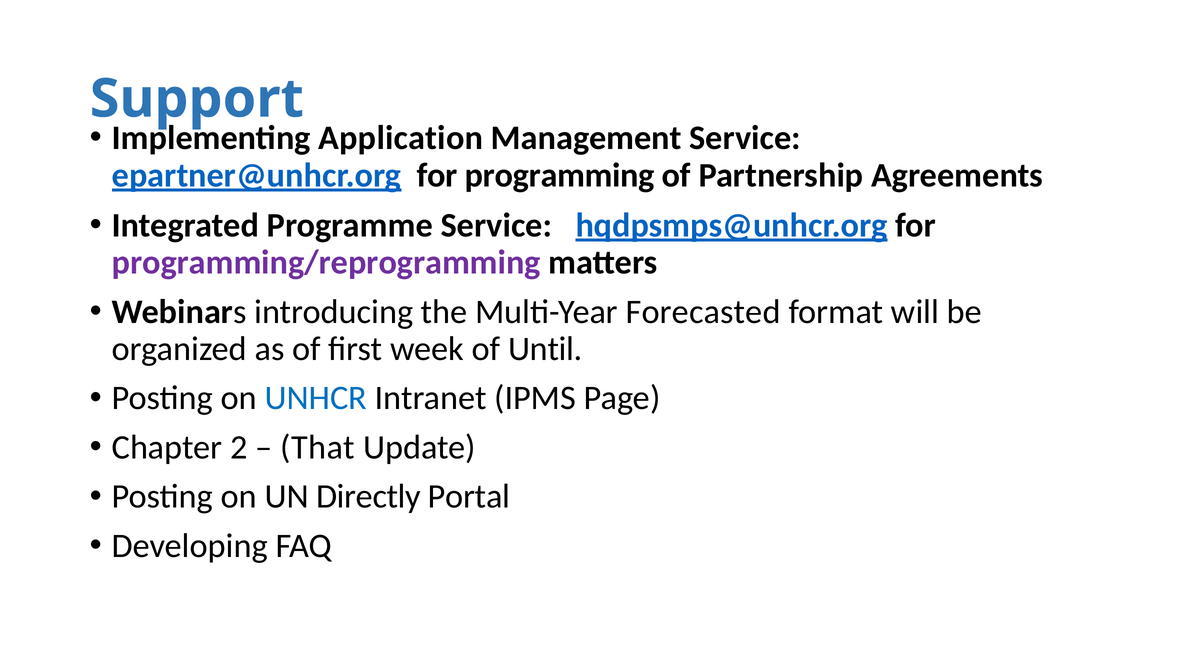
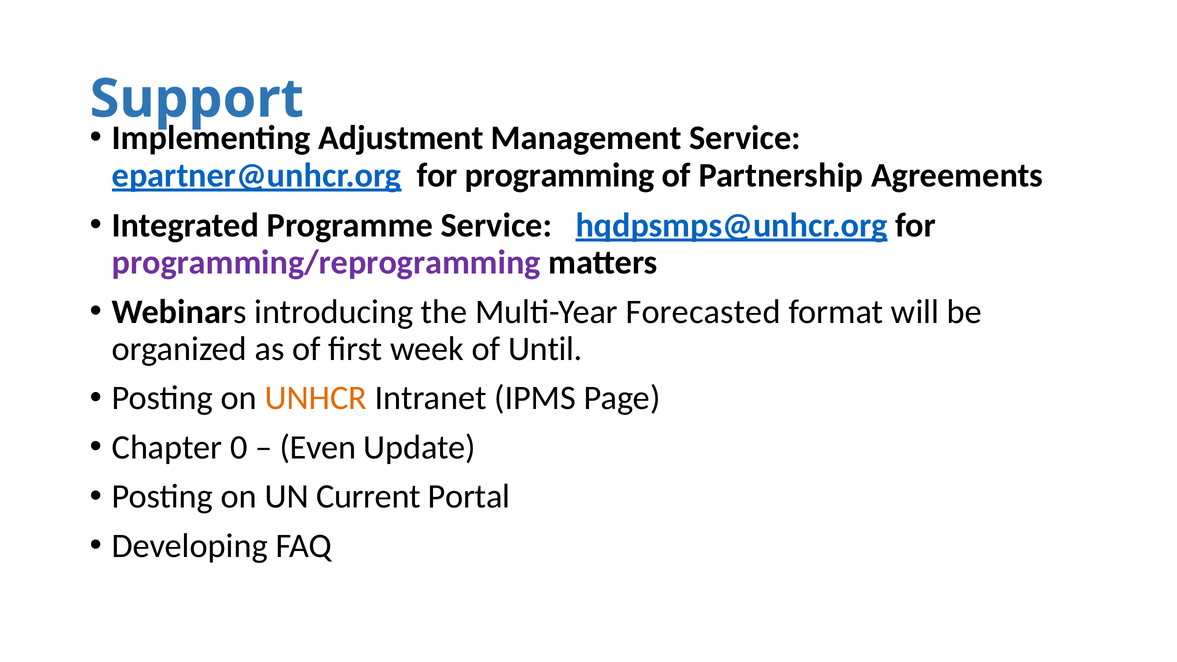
Application: Application -> Adjustment
UNHCR colour: blue -> orange
2: 2 -> 0
That: That -> Even
Directly: Directly -> Current
